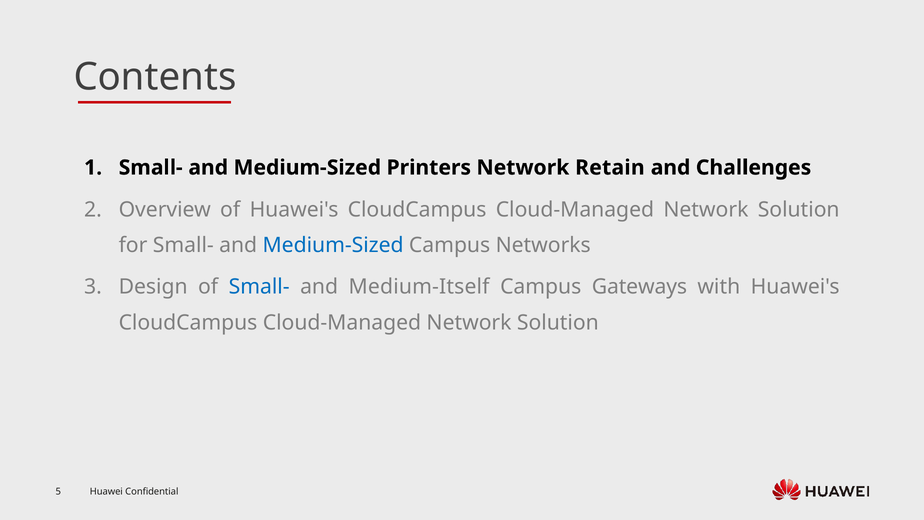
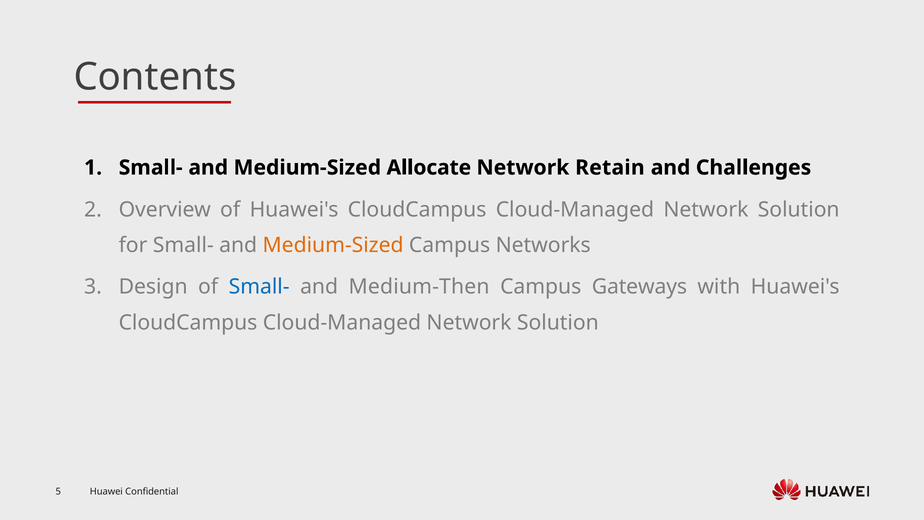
Printers: Printers -> Allocate
Medium-Sized at (333, 245) colour: blue -> orange
Medium-Itself: Medium-Itself -> Medium-Then
